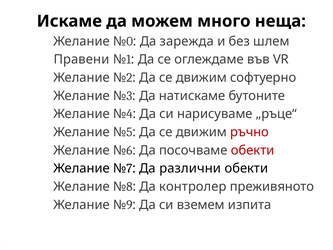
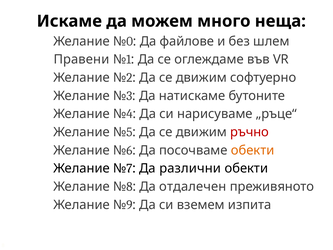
зарежда: зарежда -> файлове
обекти at (253, 150) colour: red -> orange
контролер: контролер -> отдалечен
